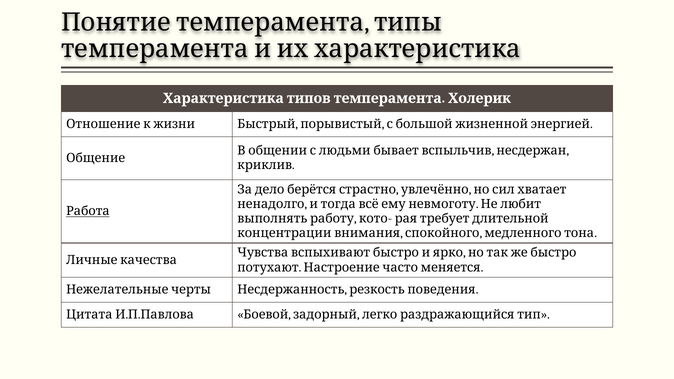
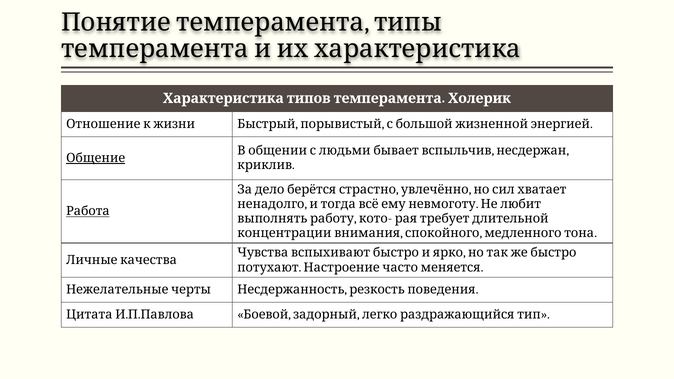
Общение underline: none -> present
